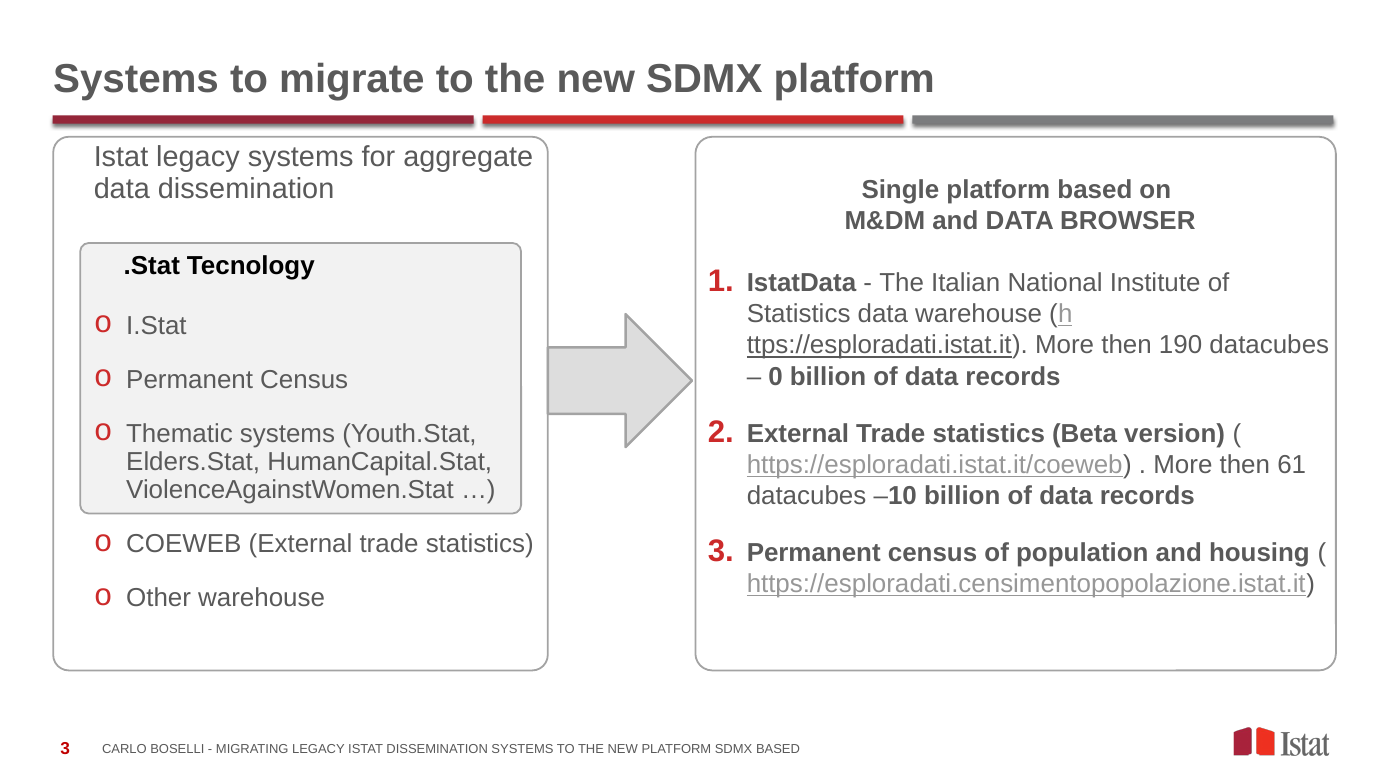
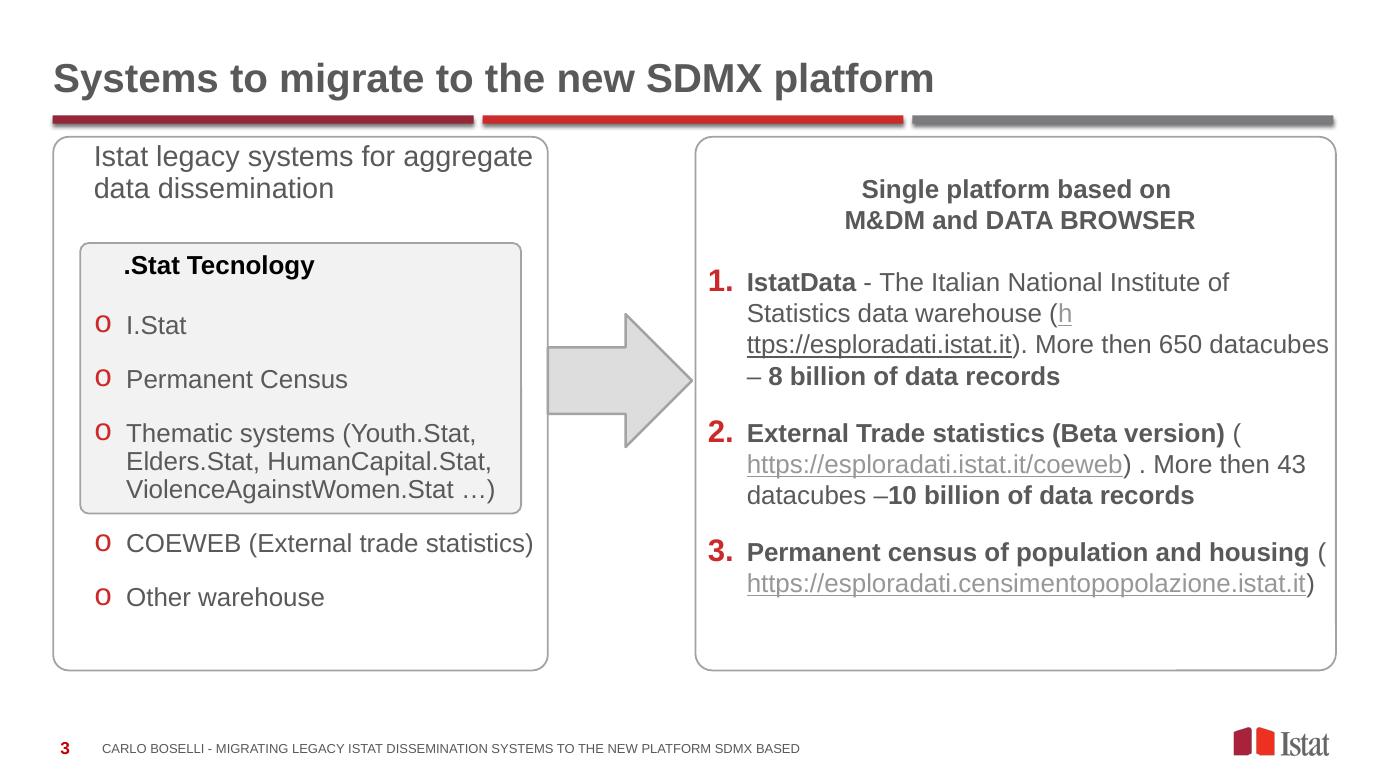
190: 190 -> 650
0: 0 -> 8
61: 61 -> 43
